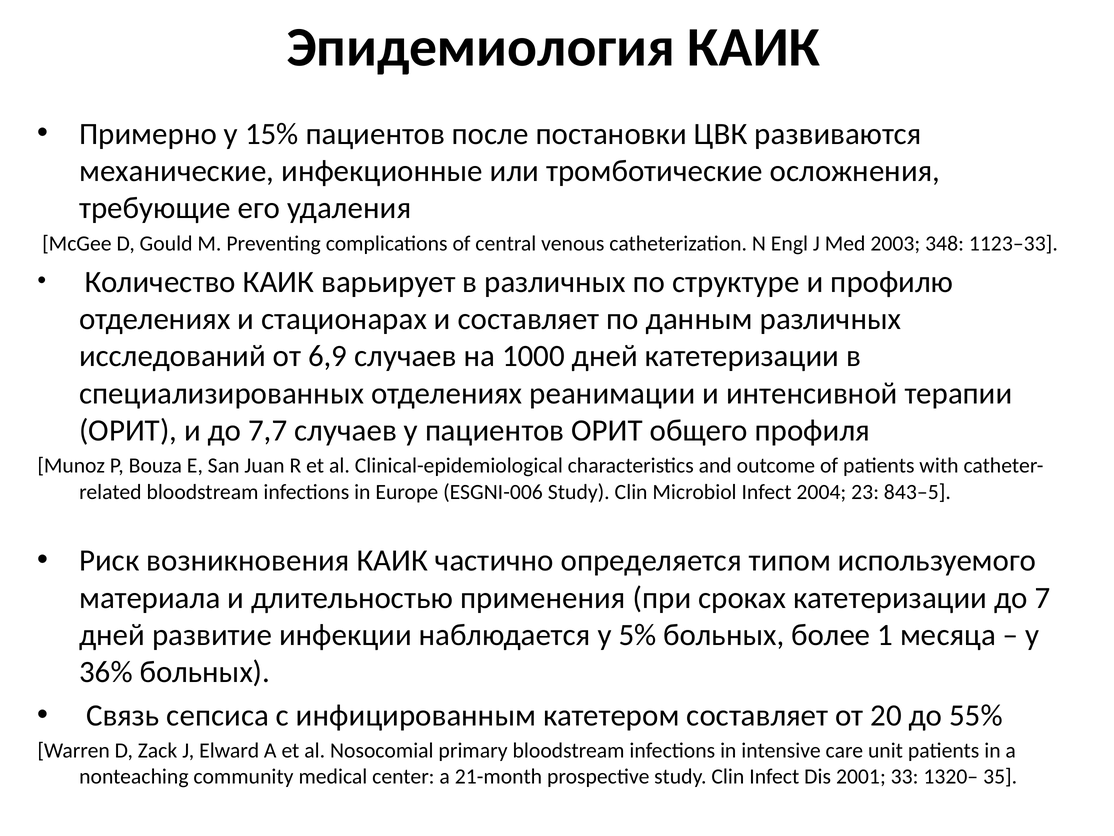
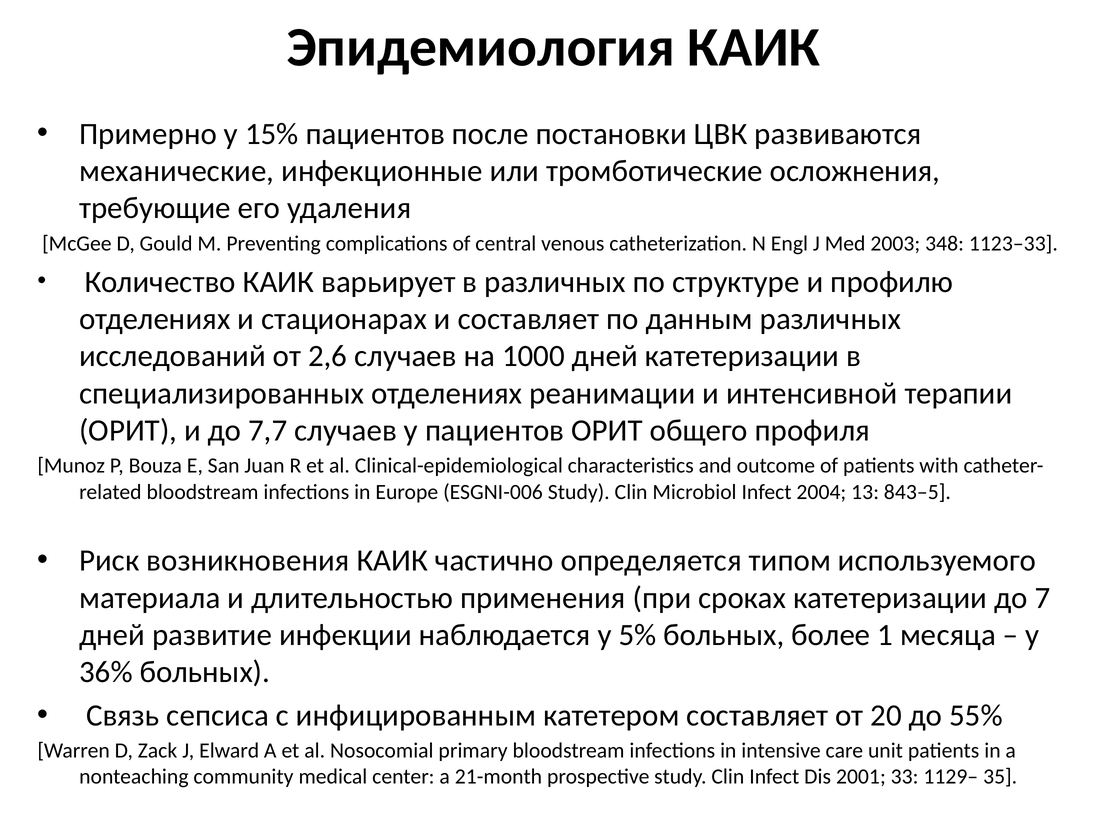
6,9: 6,9 -> 2,6
23: 23 -> 13
1320–: 1320– -> 1129–
